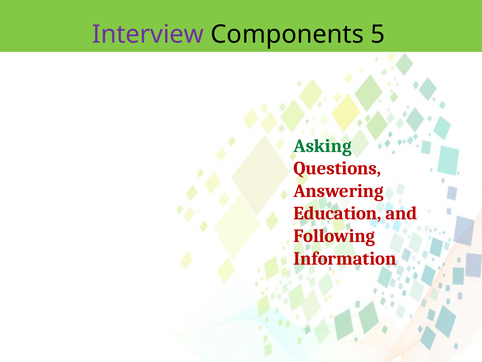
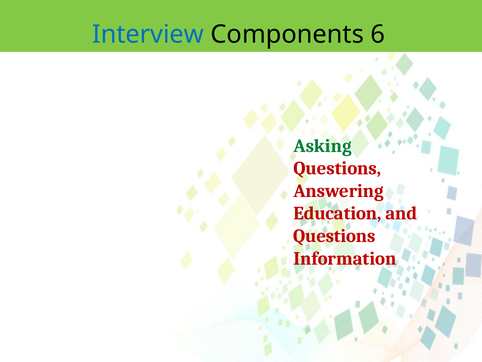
Interview colour: purple -> blue
5: 5 -> 6
Following at (334, 236): Following -> Questions
